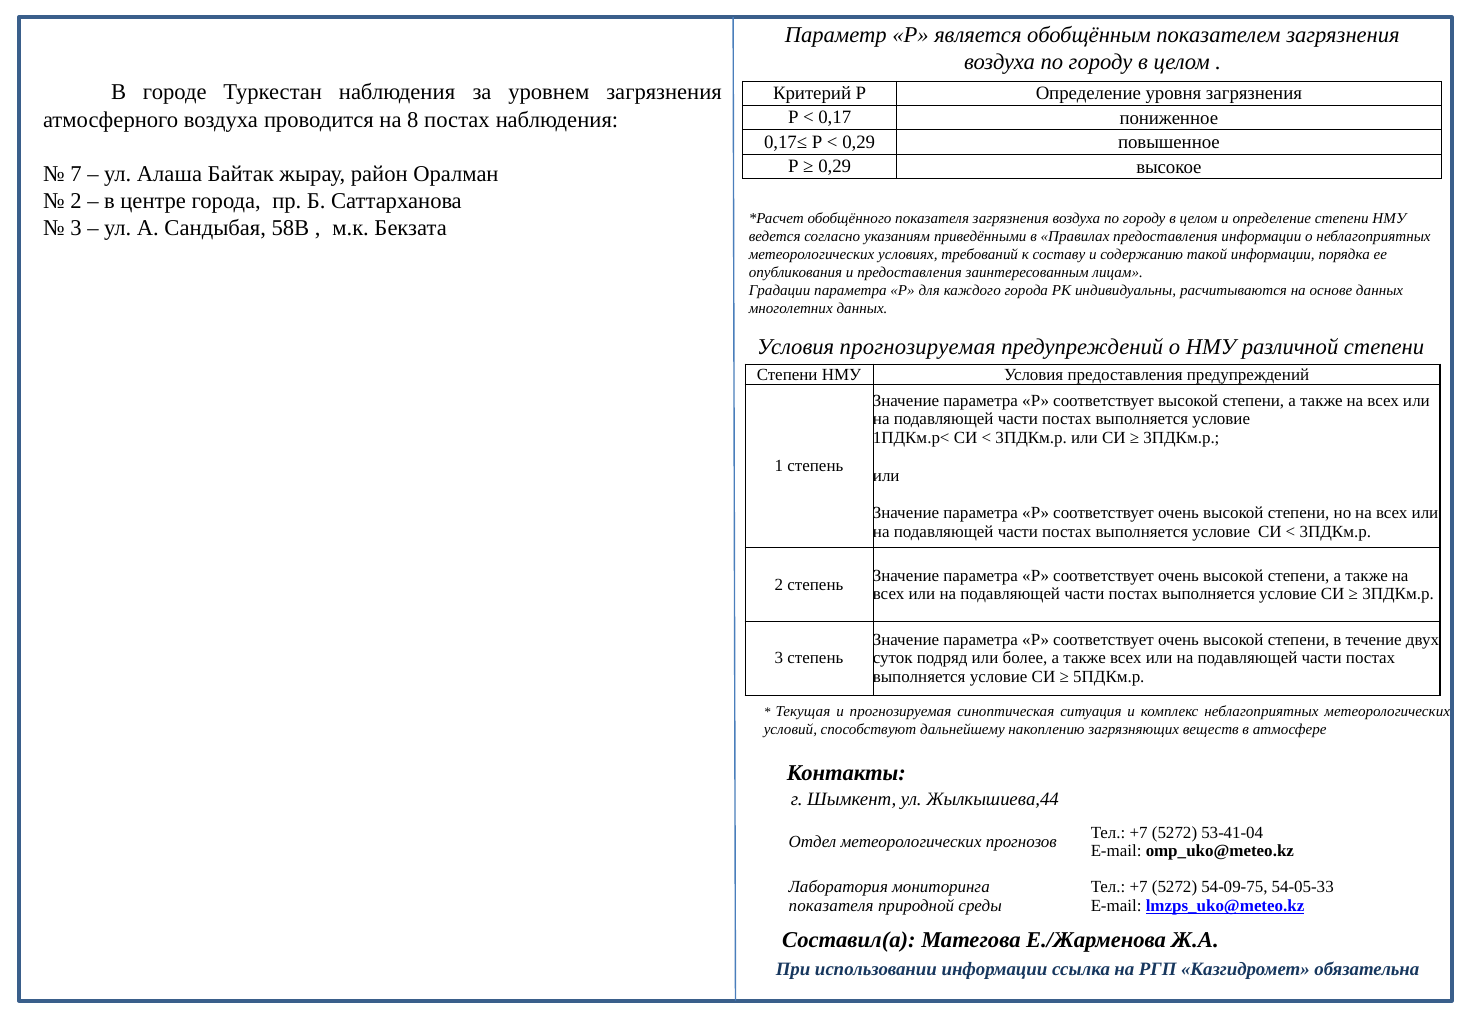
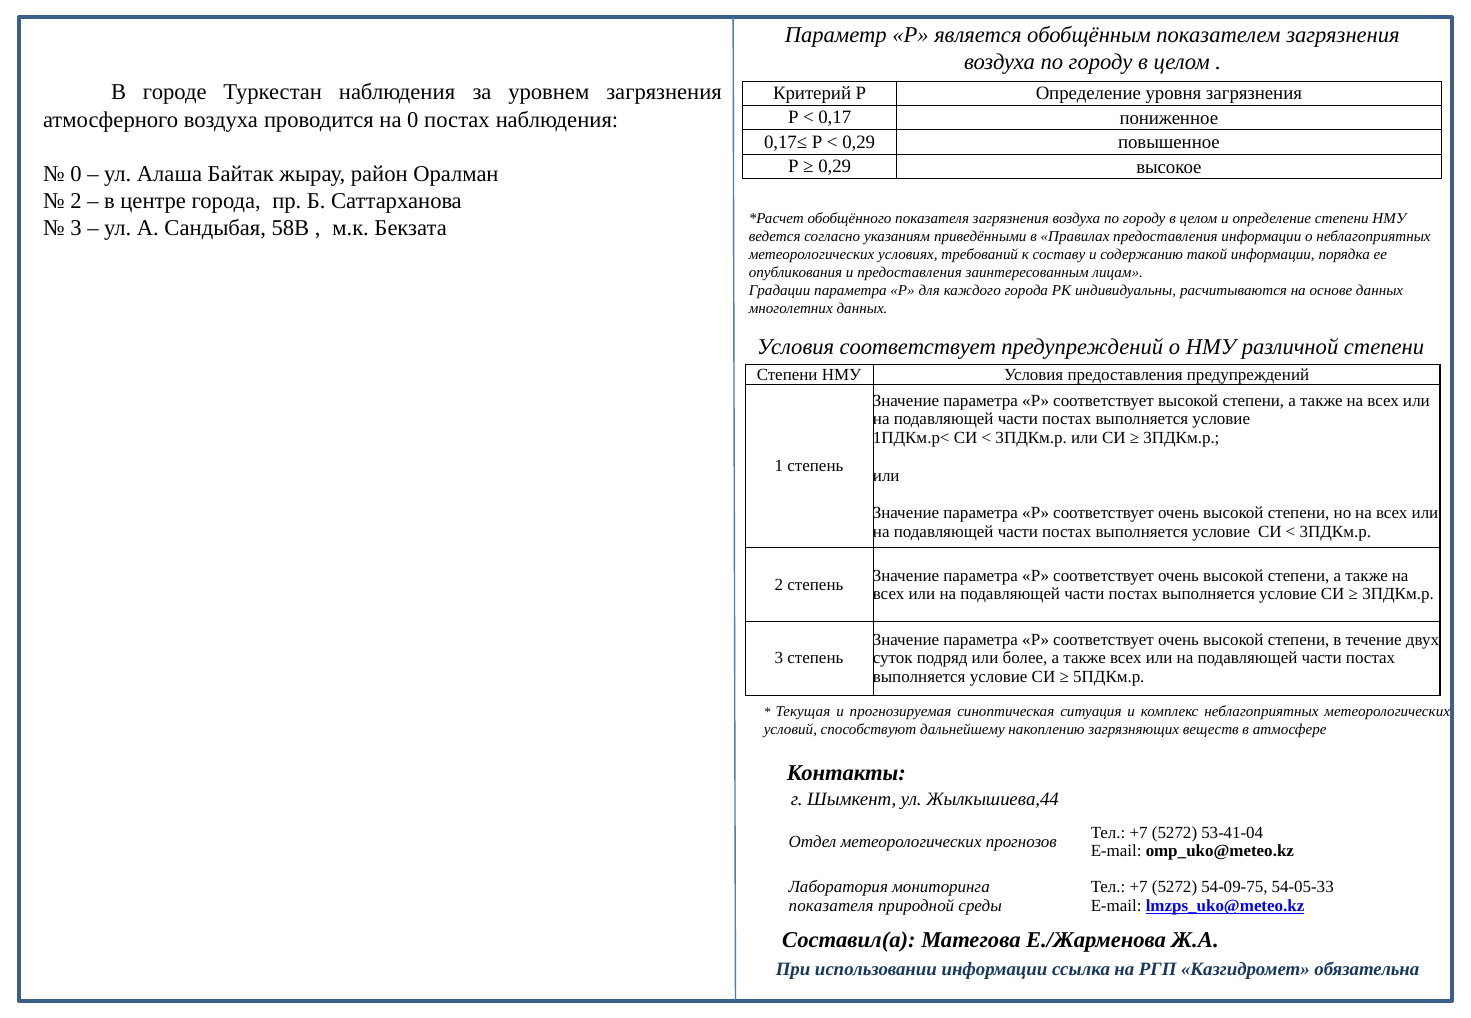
на 8: 8 -> 0
7 at (76, 174): 7 -> 0
Условия прогнозируемая: прогнозируемая -> соответствует
